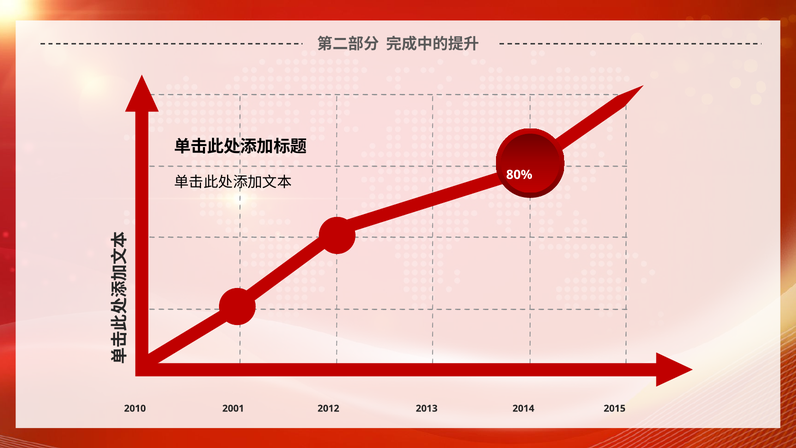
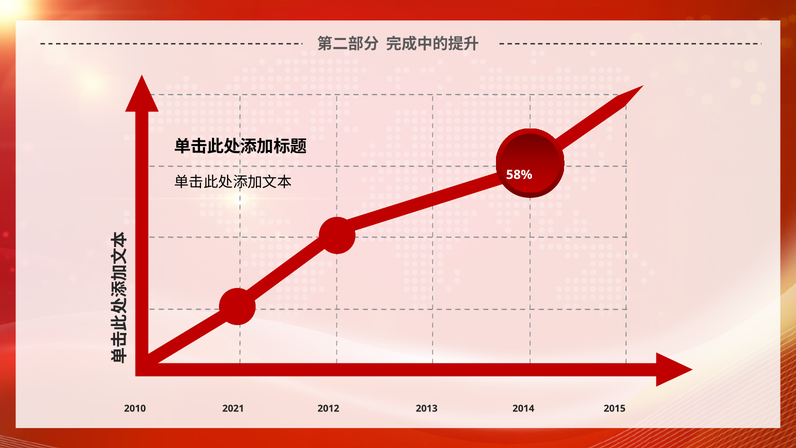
80%: 80% -> 58%
2001: 2001 -> 2021
